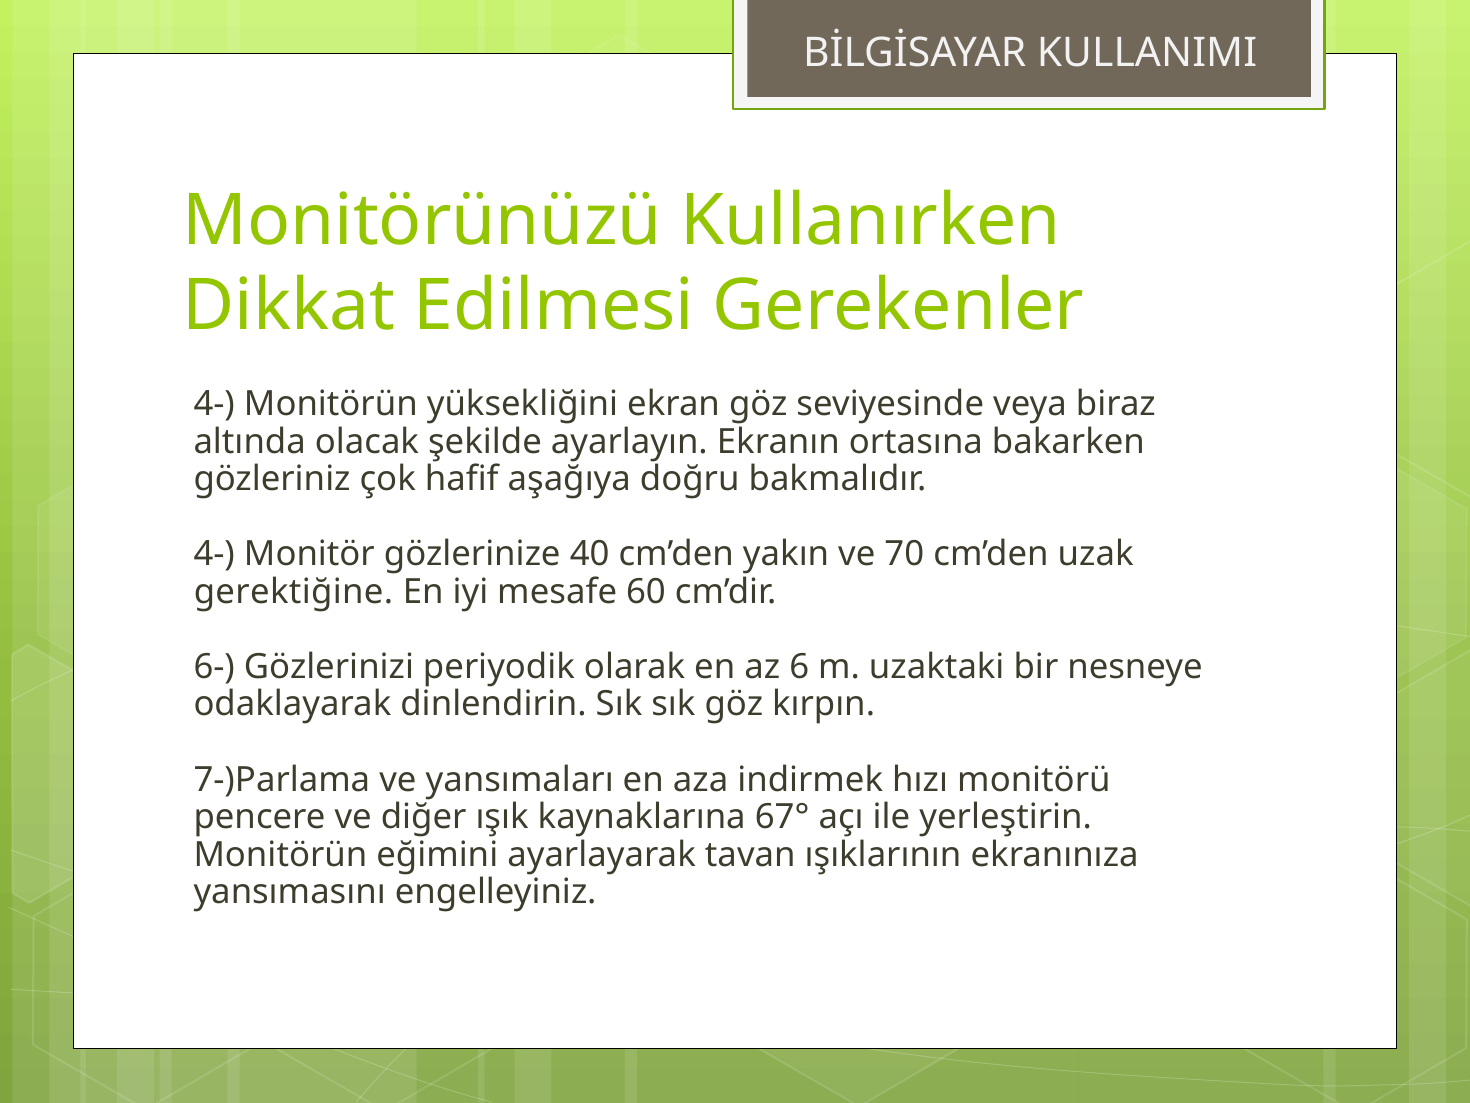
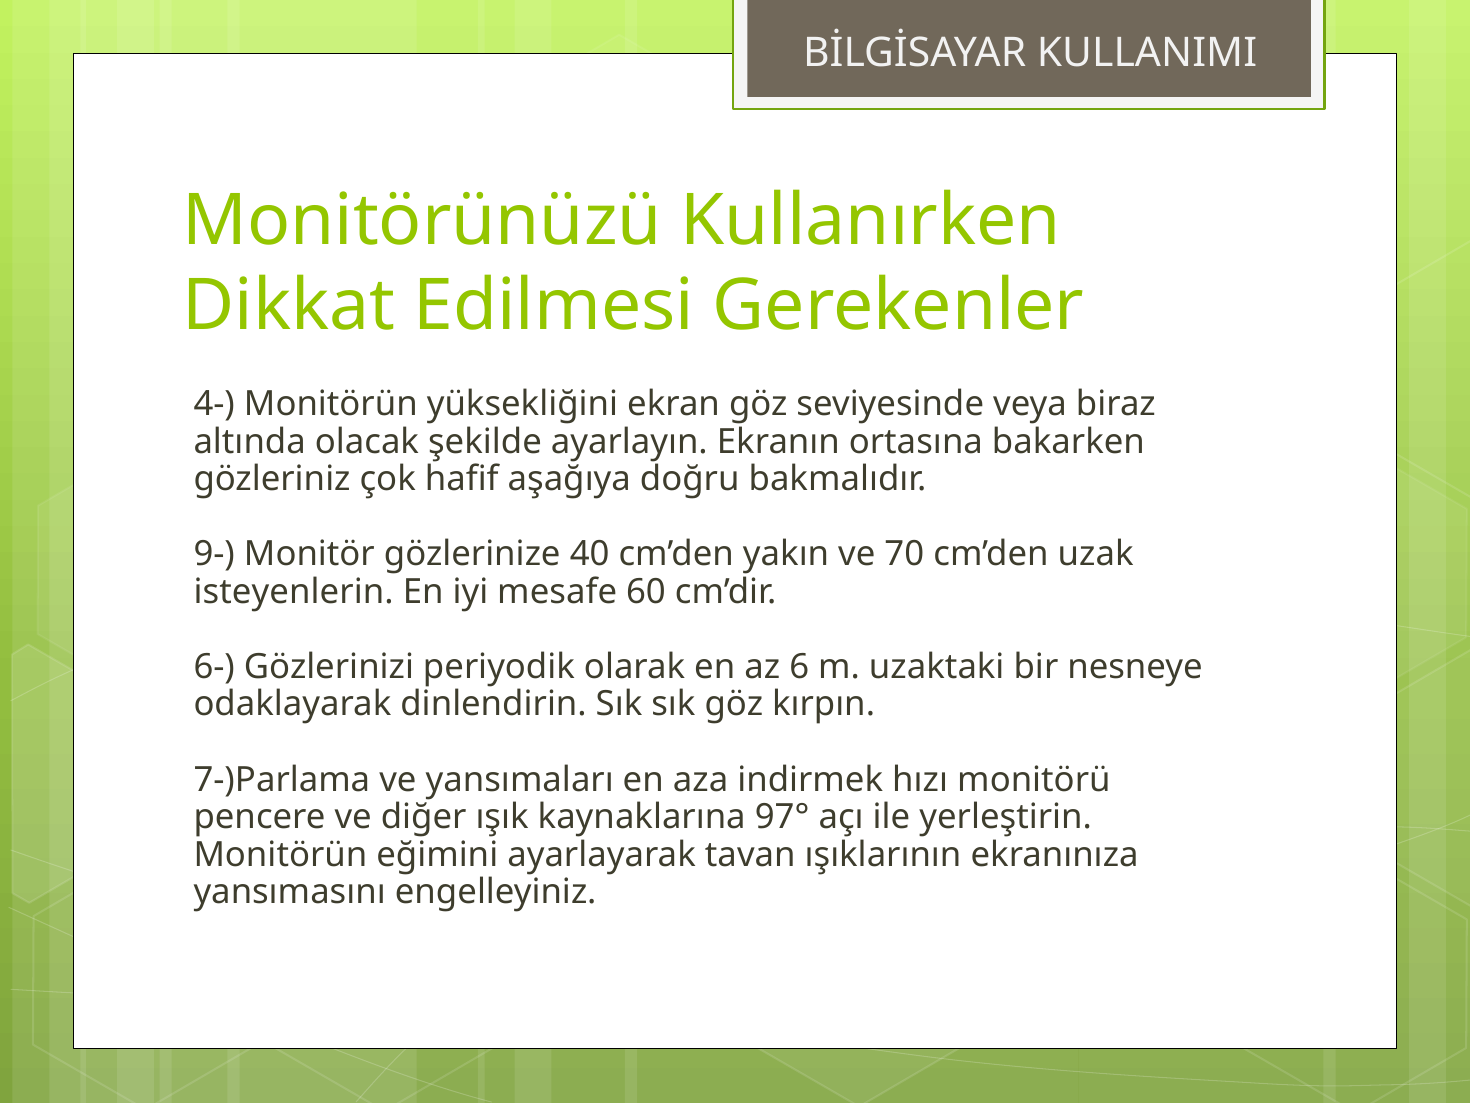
4- at (214, 554): 4- -> 9-
gerektiğine: gerektiğine -> isteyenlerin
67°: 67° -> 97°
